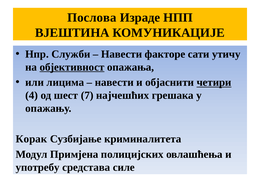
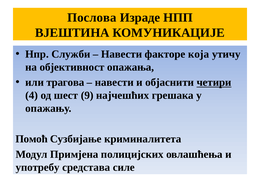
сати: сати -> која
објективност underline: present -> none
лицима: лицима -> трагова
7: 7 -> 9
Корак: Корак -> Помоћ
